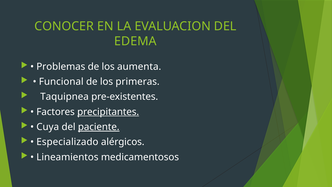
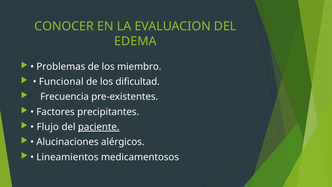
aumenta: aumenta -> miembro
primeras: primeras -> dificultad
Taquipnea: Taquipnea -> Frecuencia
precipitantes underline: present -> none
Cuya: Cuya -> Flujo
Especializado: Especializado -> Alucinaciones
